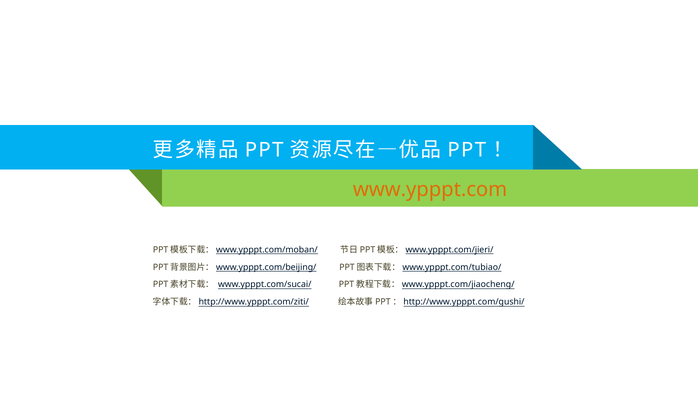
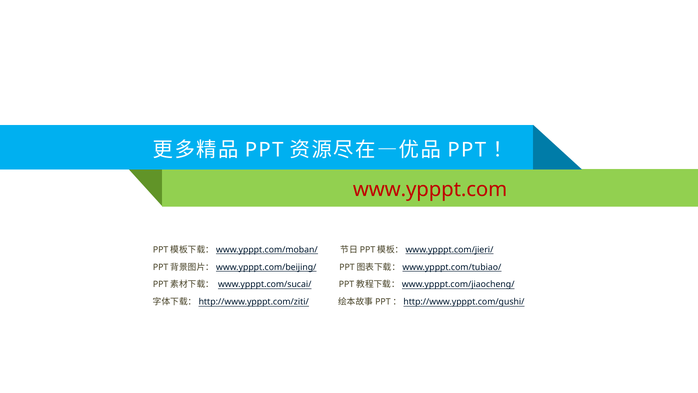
www.ypppt.com colour: orange -> red
